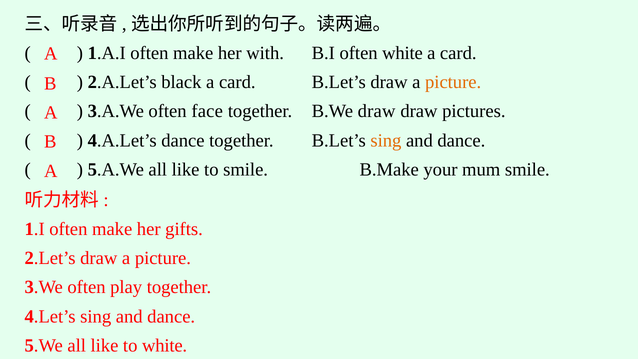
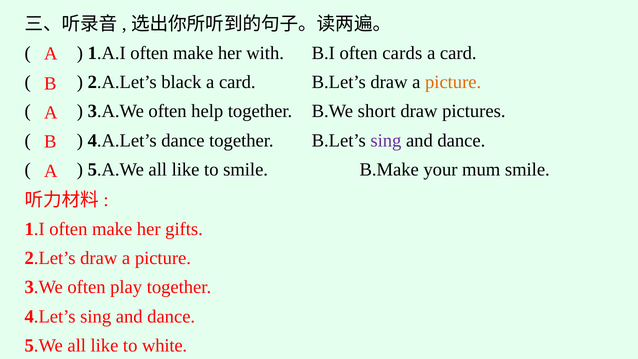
often white: white -> cards
face: face -> help
B.We draw: draw -> short
sing at (386, 140) colour: orange -> purple
